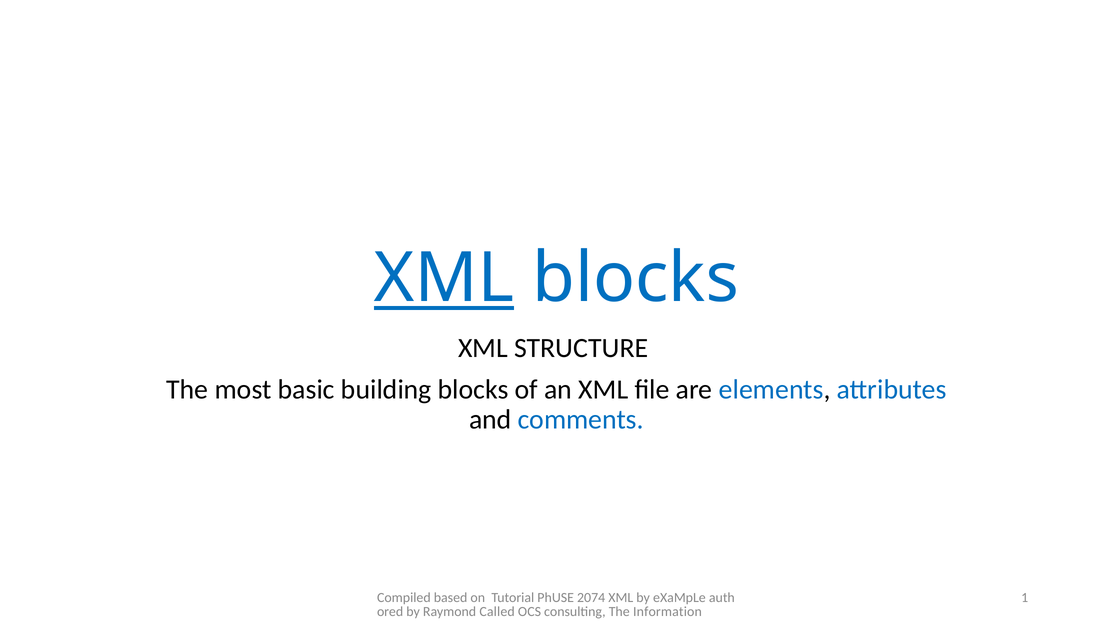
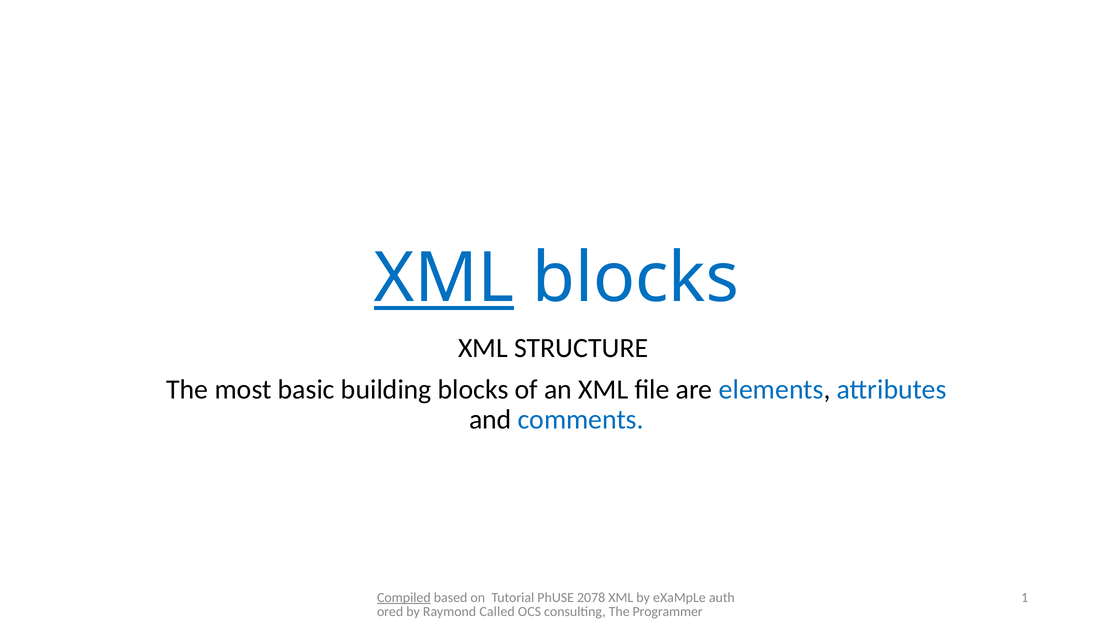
Compiled underline: none -> present
2074: 2074 -> 2078
Information: Information -> Programmer
